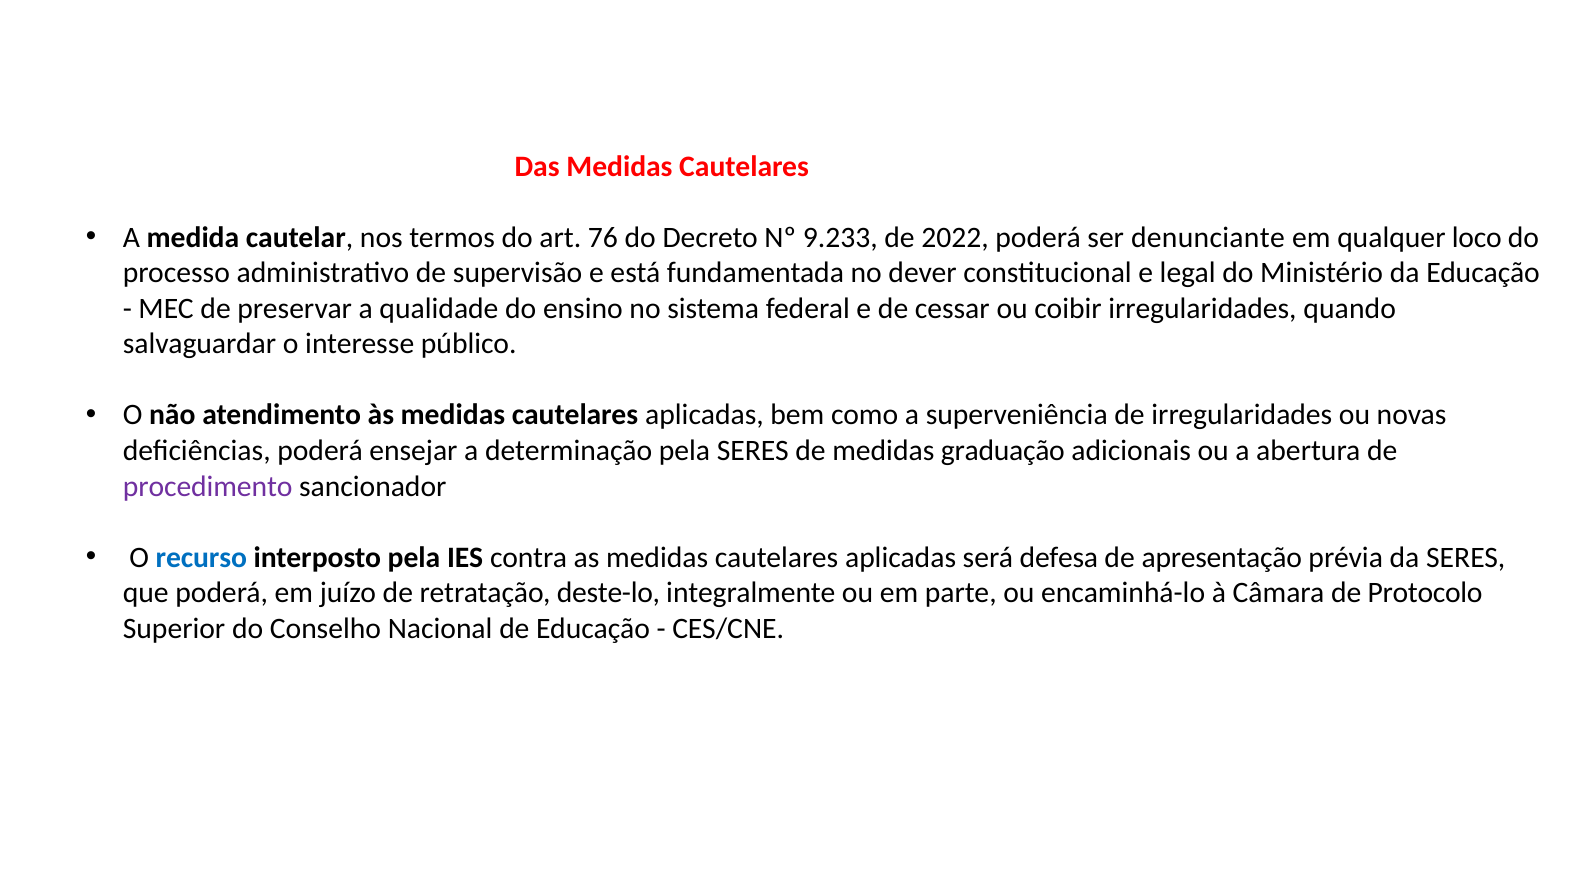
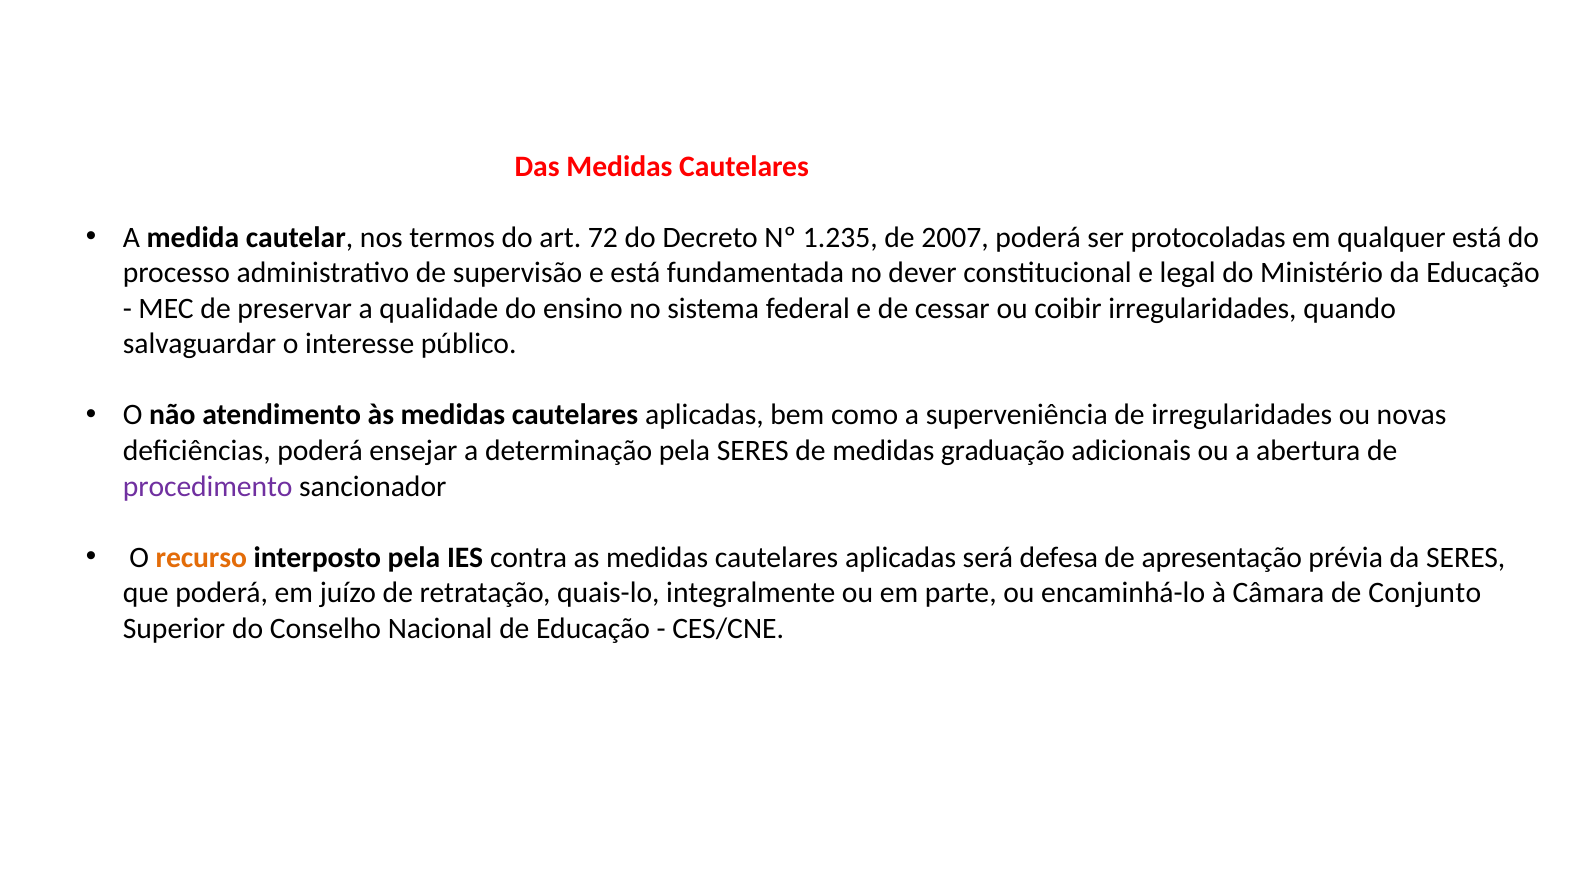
76: 76 -> 72
9.233: 9.233 -> 1.235
2022: 2022 -> 2007
denunciante: denunciante -> protocoladas
qualquer loco: loco -> está
recurso colour: blue -> orange
deste-lo: deste-lo -> quais-lo
Protocolo: Protocolo -> Conjunto
